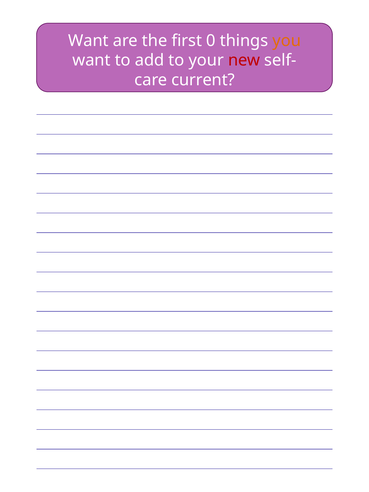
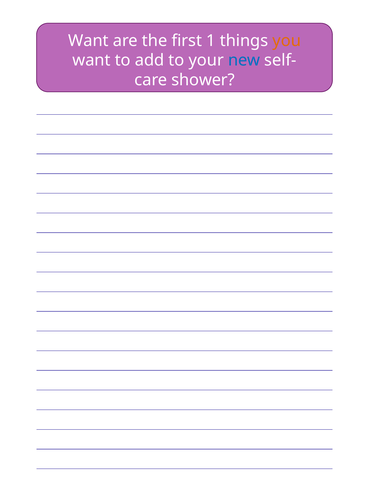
0: 0 -> 1
new colour: red -> blue
current: current -> shower
